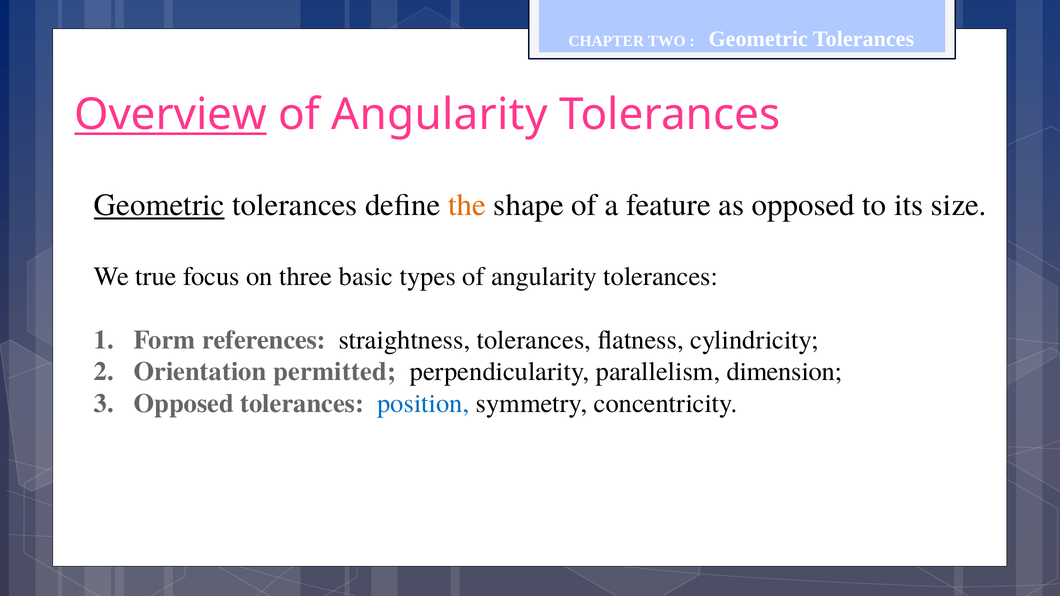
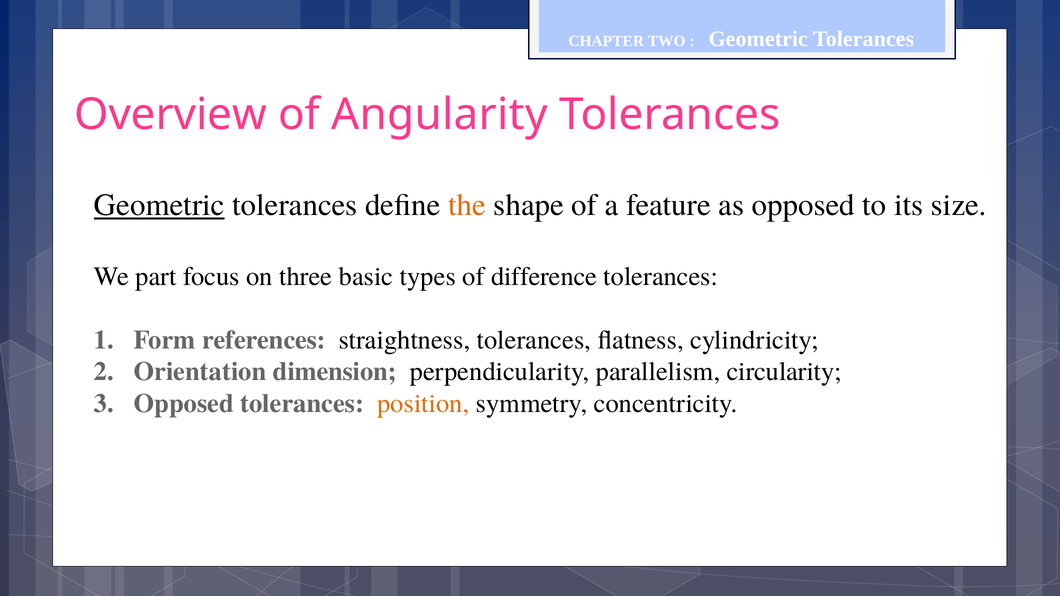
Overview underline: present -> none
true: true -> part
types of angularity: angularity -> difference
permitted: permitted -> dimension
dimension: dimension -> circularity
position colour: blue -> orange
